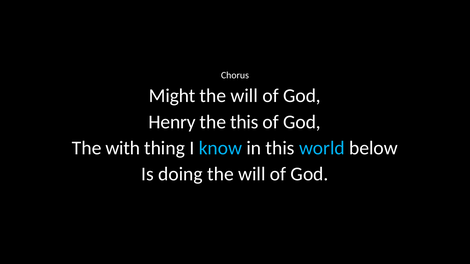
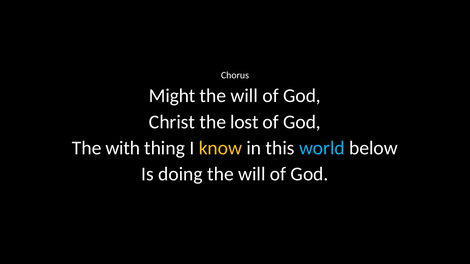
Henry: Henry -> Christ
the this: this -> lost
know colour: light blue -> yellow
